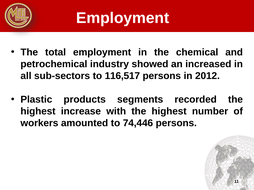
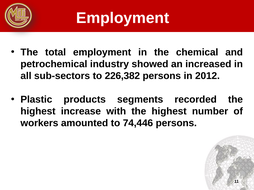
116,517: 116,517 -> 226,382
